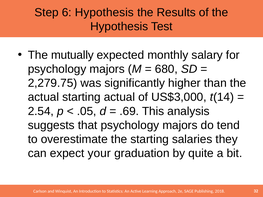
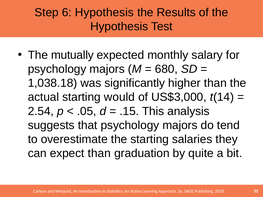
2,279.75: 2,279.75 -> 1,038.18
starting actual: actual -> would
.69: .69 -> .15
expect your: your -> than
